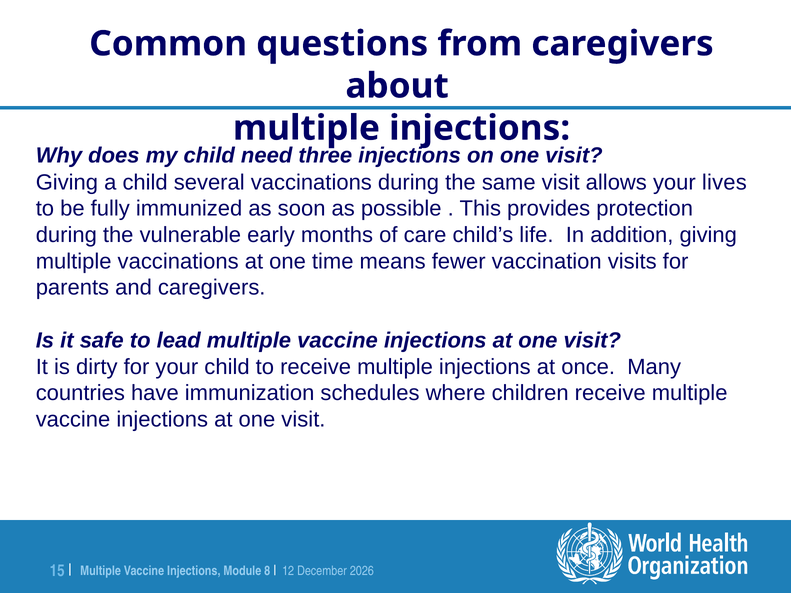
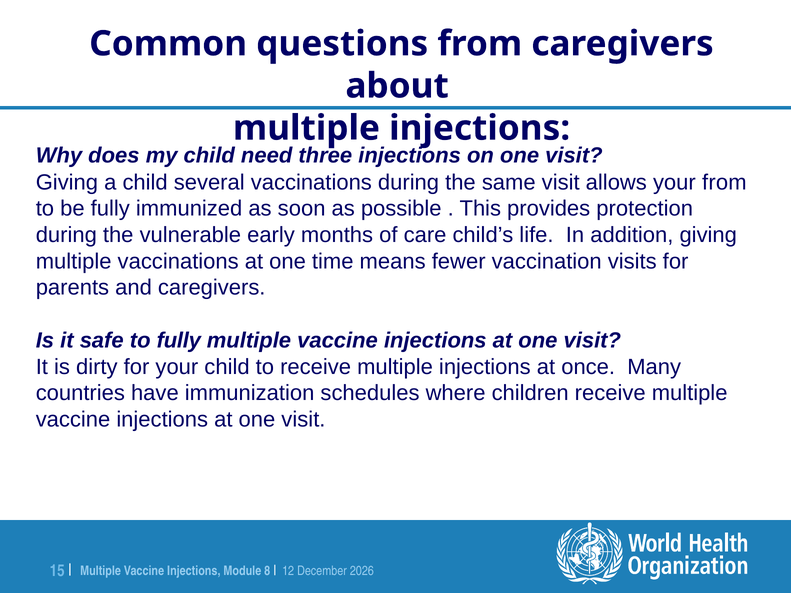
your lives: lives -> from
to lead: lead -> fully
